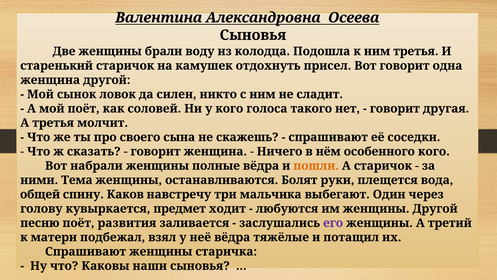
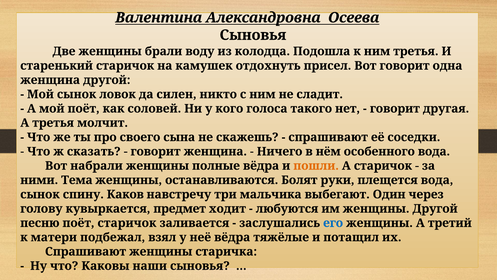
особенного кого: кого -> вода
общей at (40, 194): общей -> сынок
поёт развития: развития -> старичок
его colour: purple -> blue
